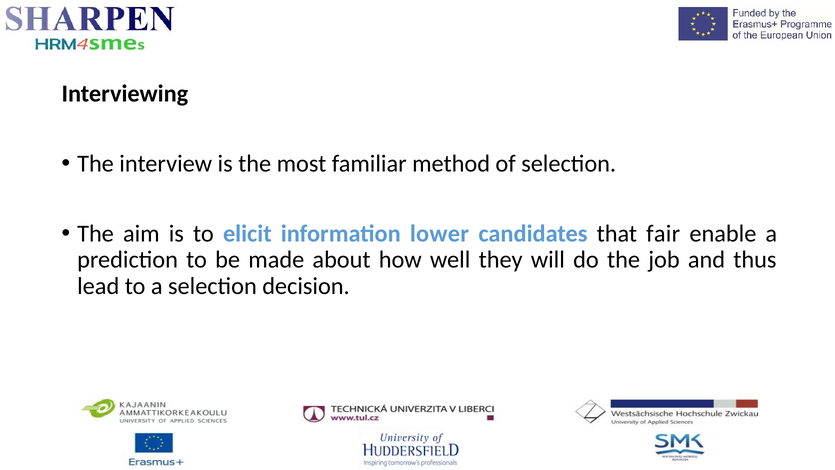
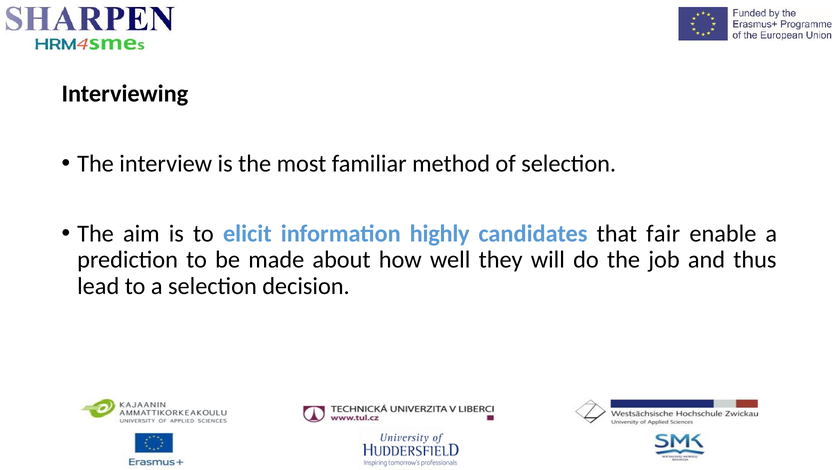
lower: lower -> highly
